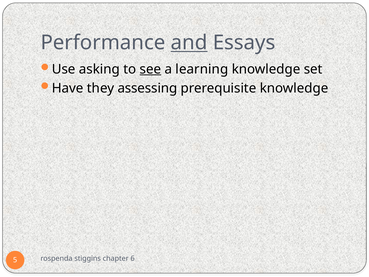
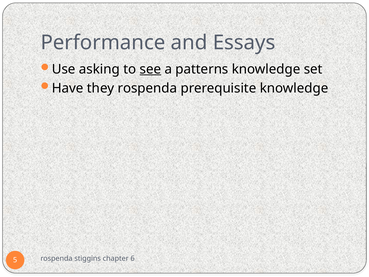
and underline: present -> none
learning: learning -> patterns
they assessing: assessing -> rospenda
